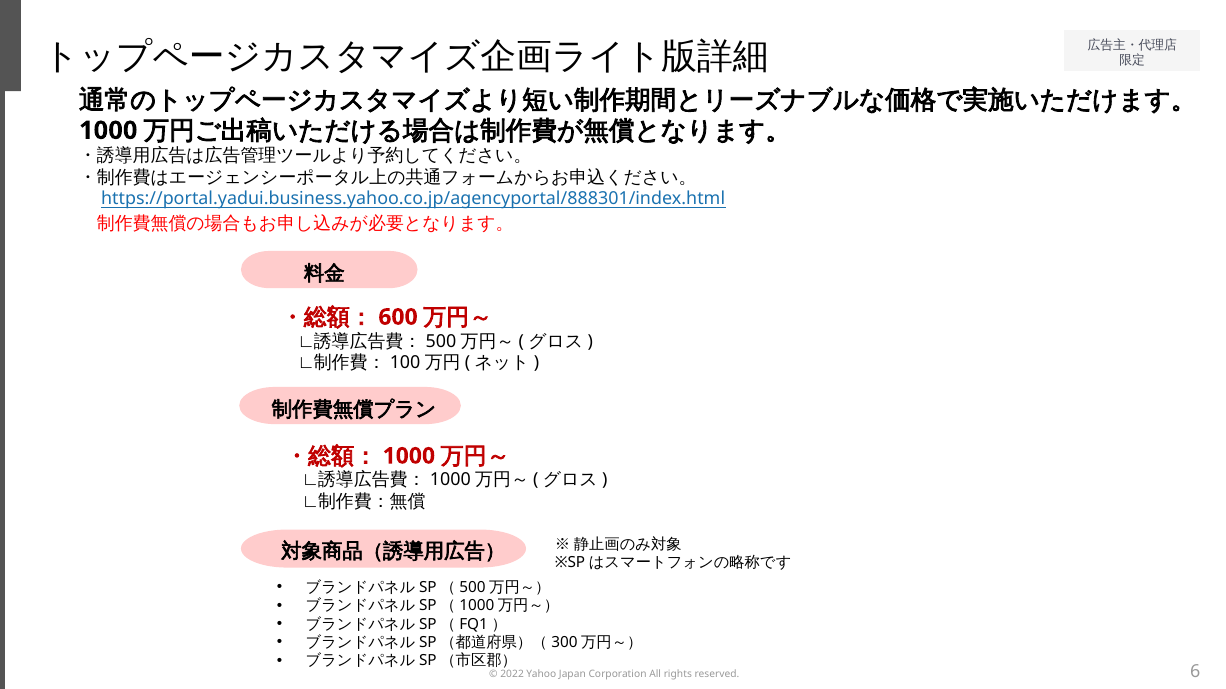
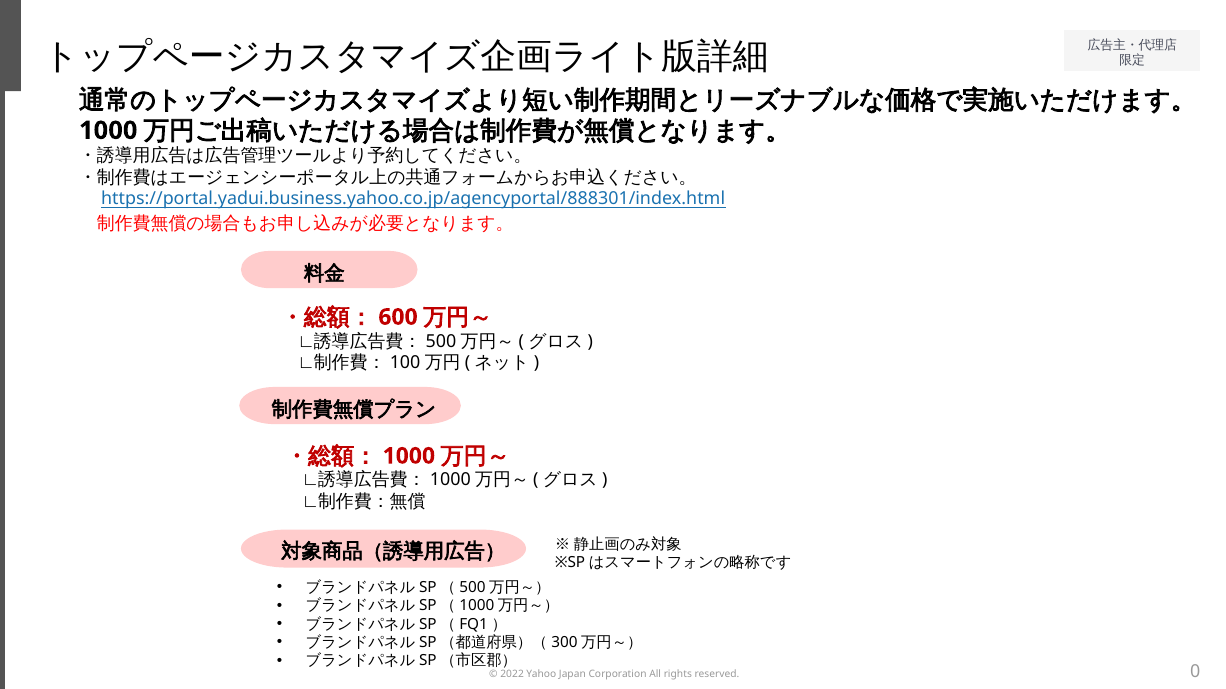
6: 6 -> 0
